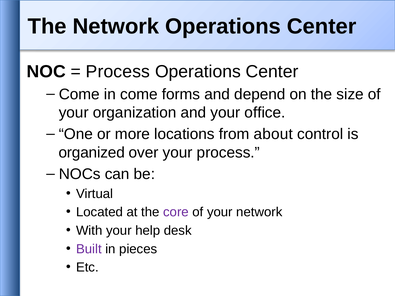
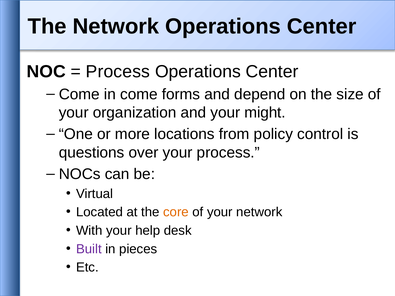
office: office -> might
about: about -> policy
organized: organized -> questions
core colour: purple -> orange
